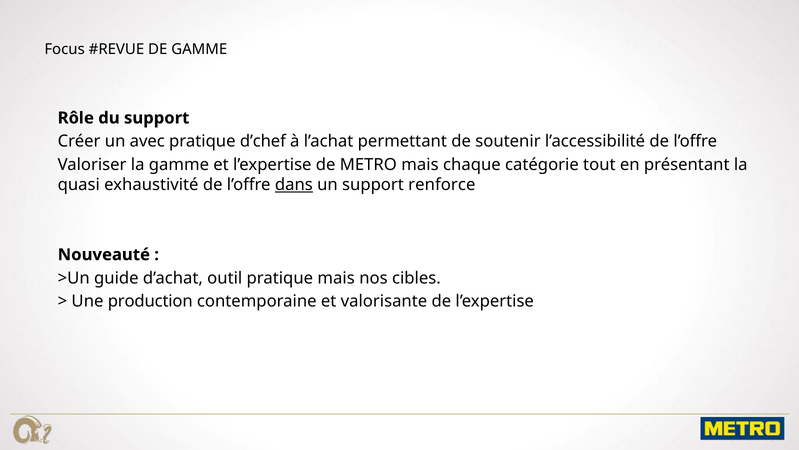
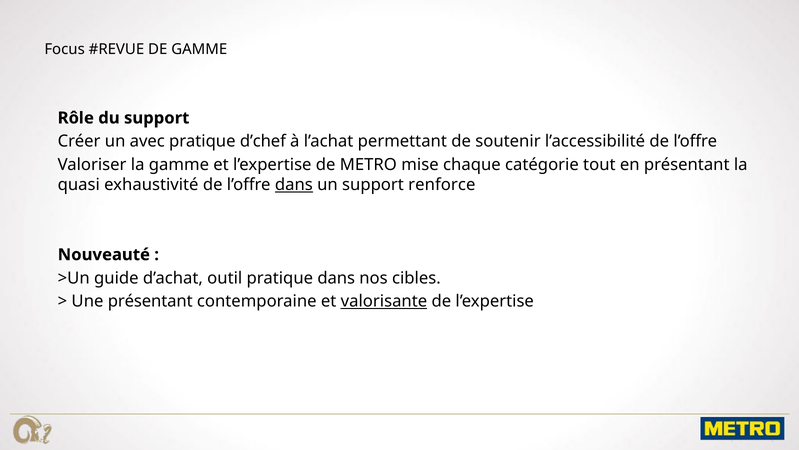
METRO mais: mais -> mise
pratique mais: mais -> dans
Une production: production -> présentant
valorisante underline: none -> present
